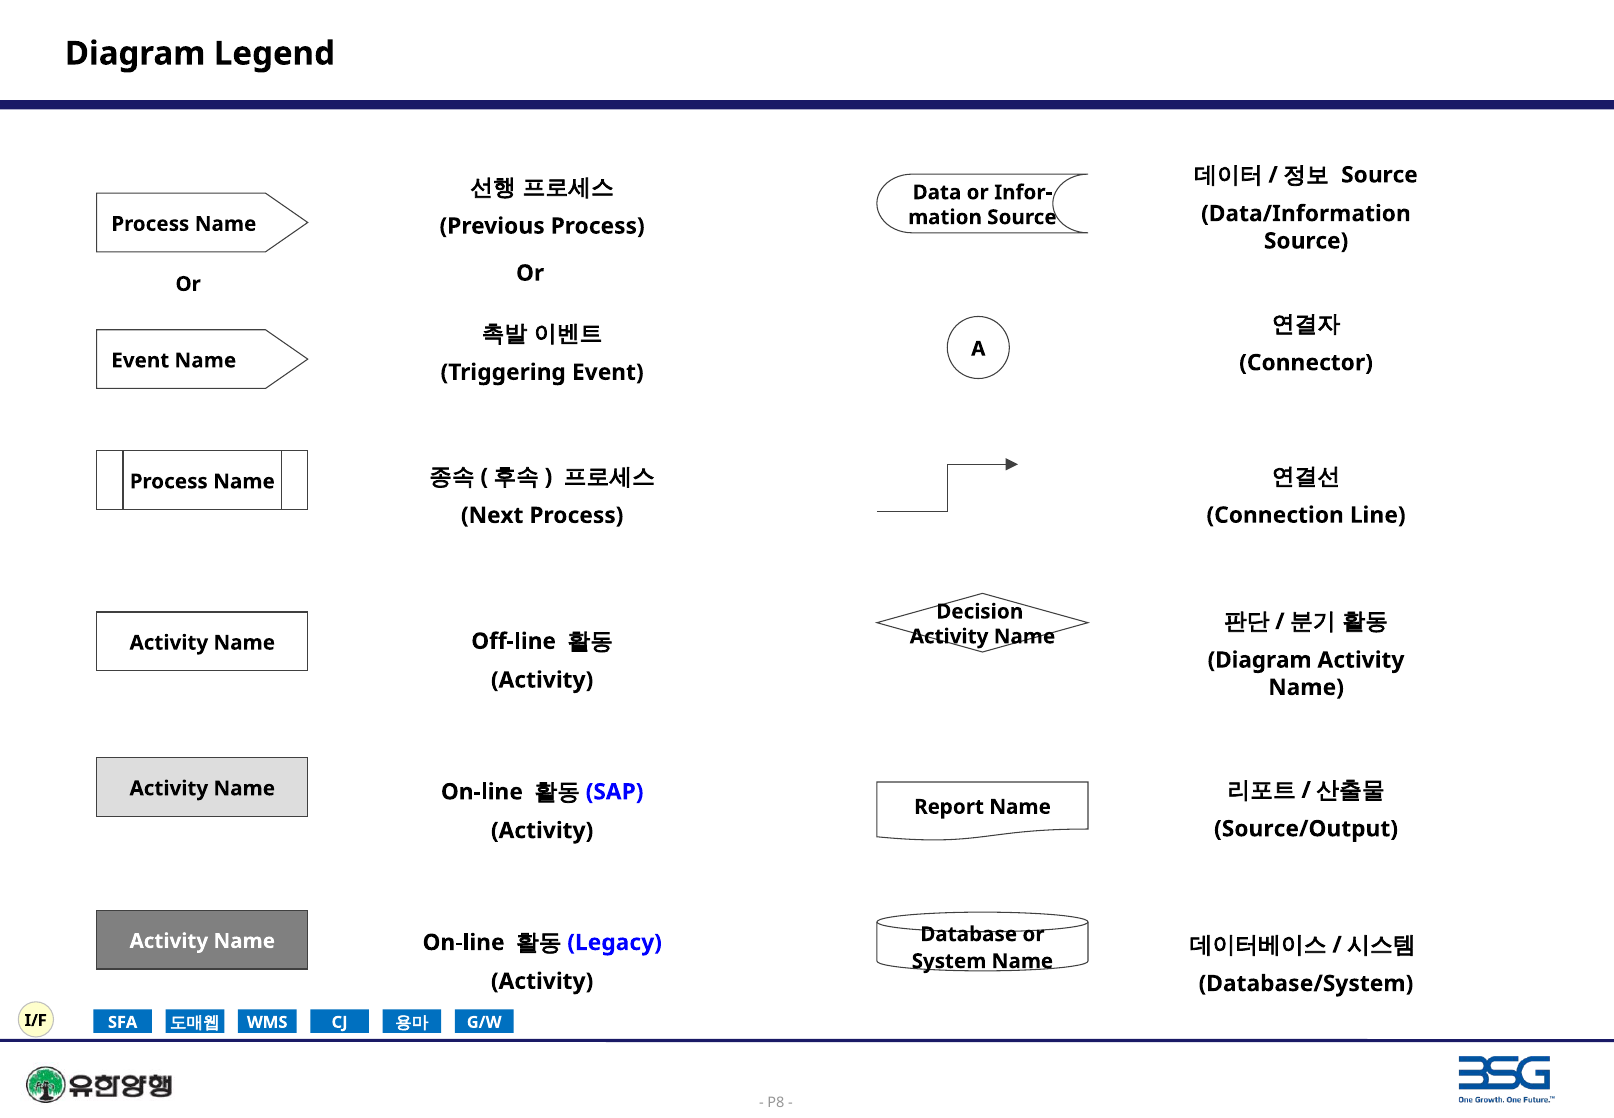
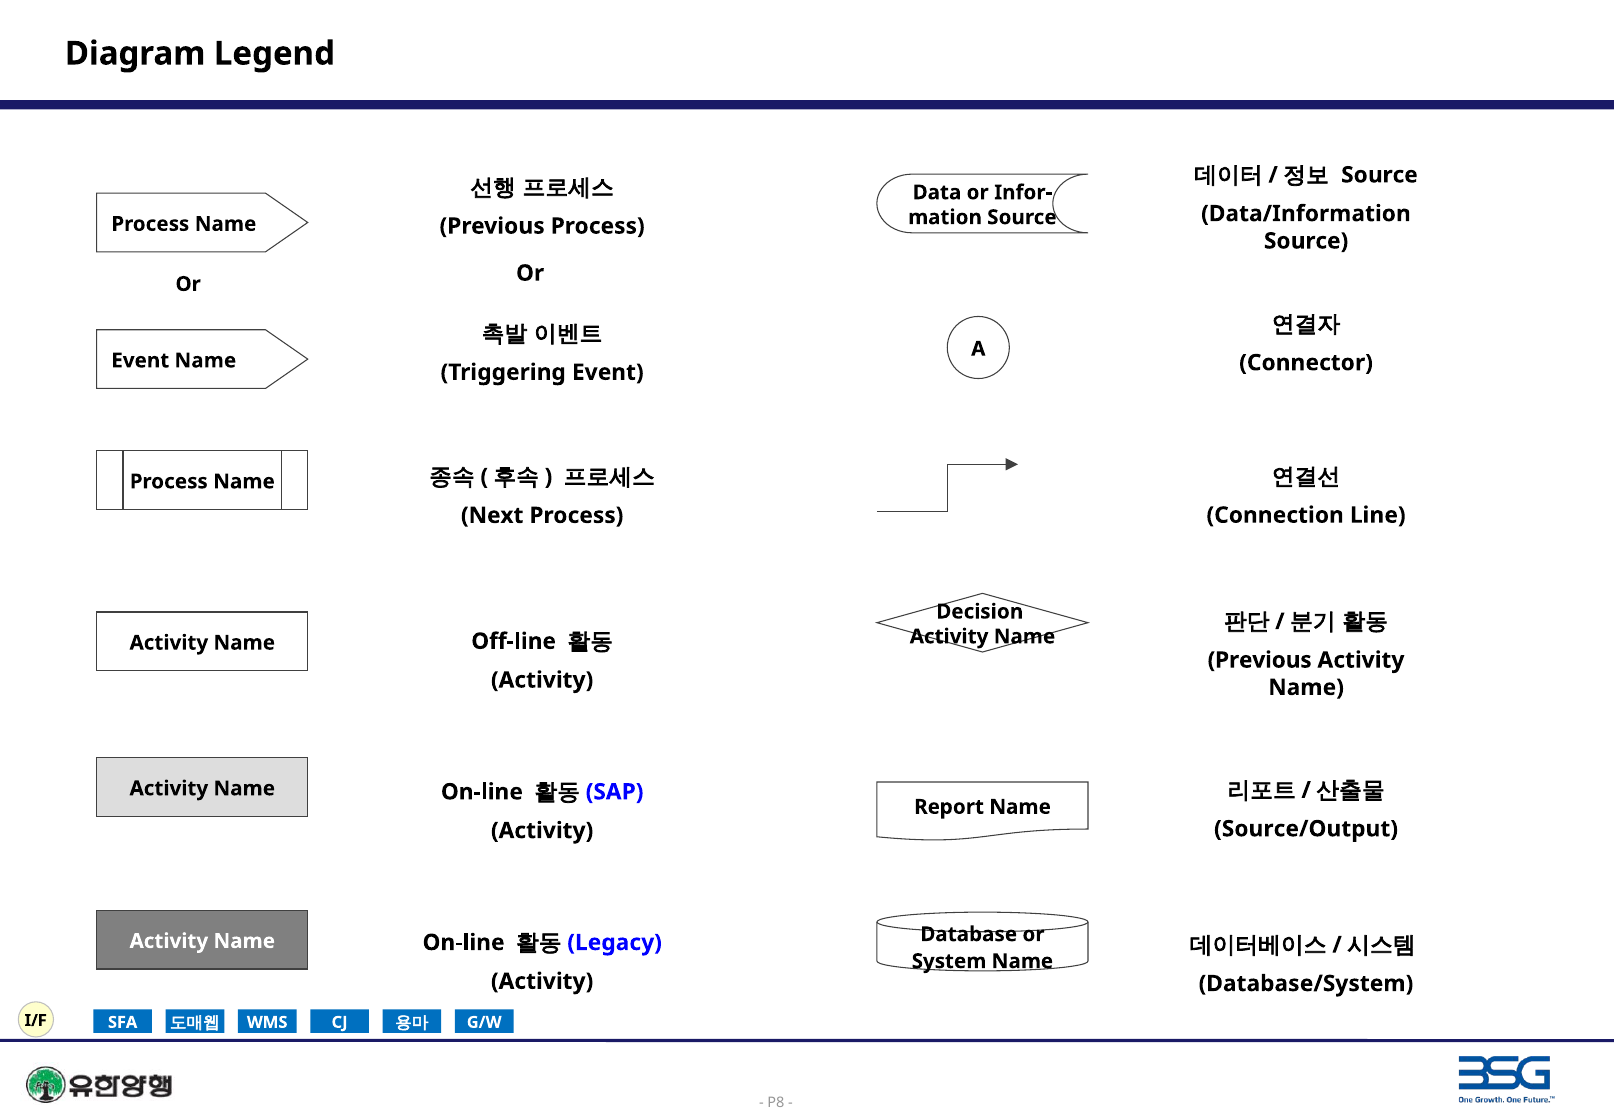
Diagram at (1260, 660): Diagram -> Previous
